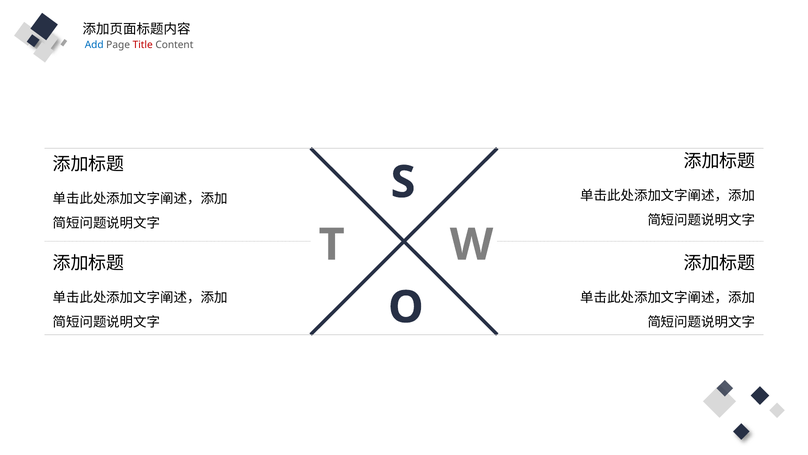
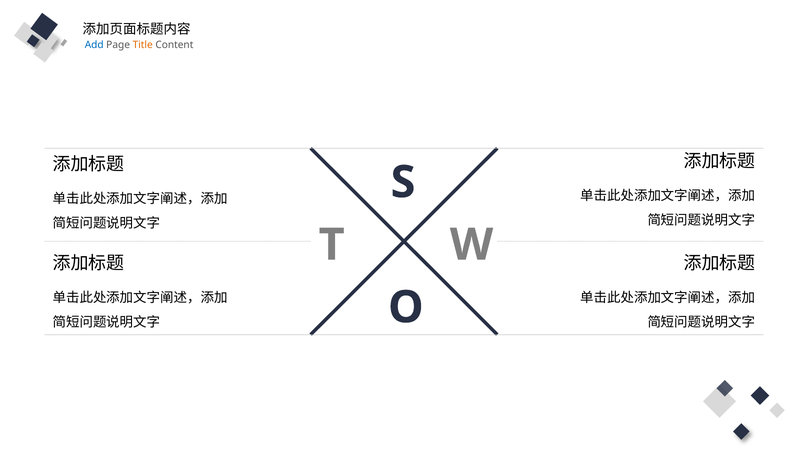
Title colour: red -> orange
